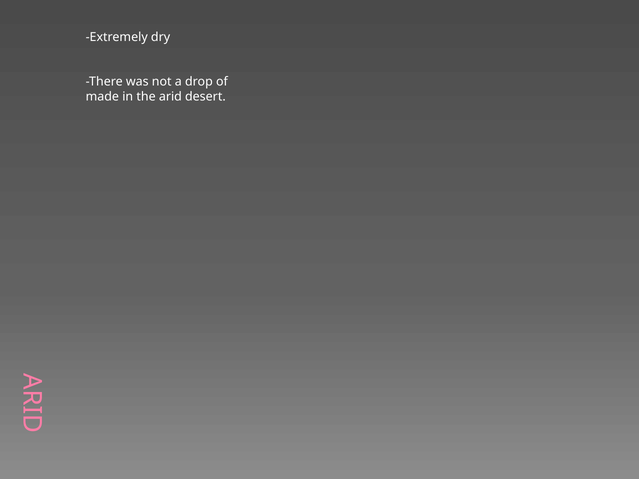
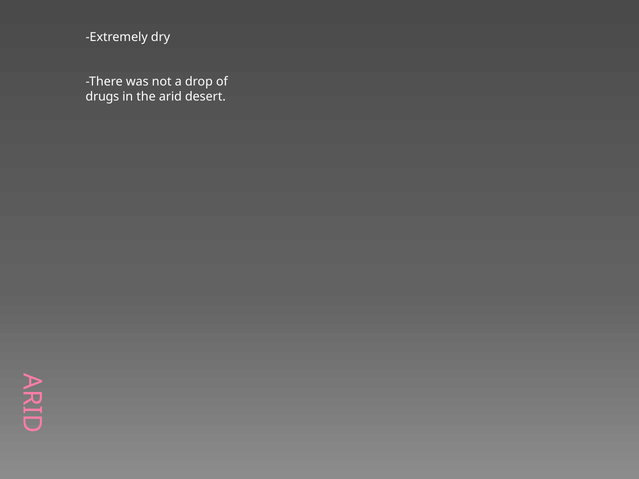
made: made -> drugs
